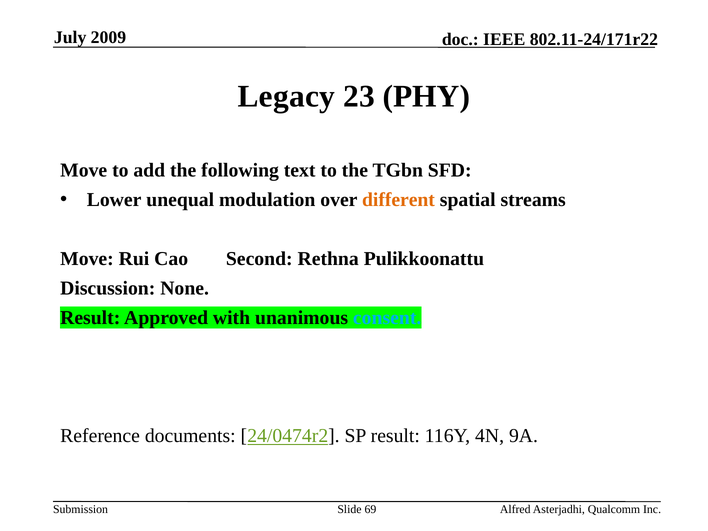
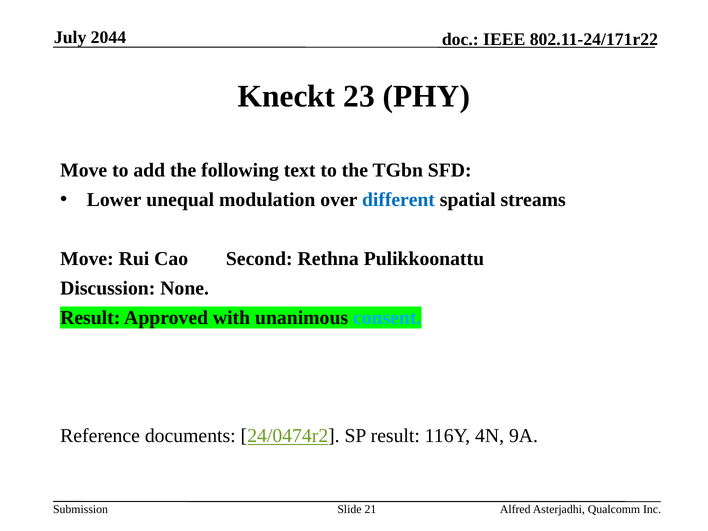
2009: 2009 -> 2044
Legacy: Legacy -> Kneckt
different colour: orange -> blue
69: 69 -> 21
